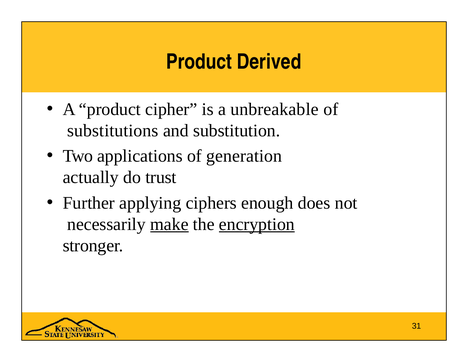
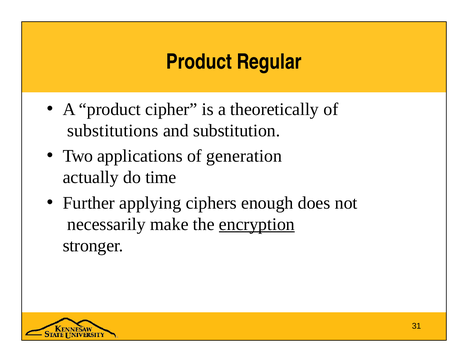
Derived: Derived -> Regular
unbreakable: unbreakable -> theoretically
trust: trust -> time
make underline: present -> none
